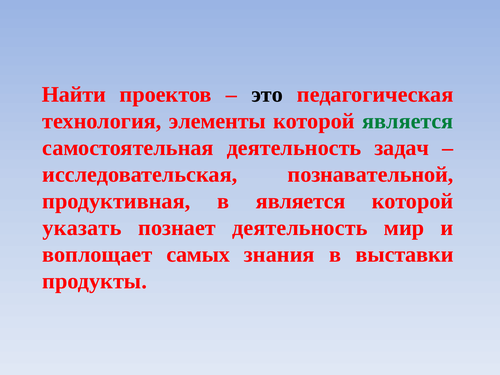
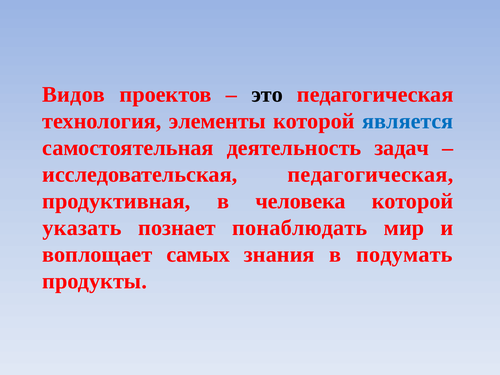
Найти: Найти -> Видов
является at (408, 121) colour: green -> blue
исследовательская познавательной: познавательной -> педагогическая
в является: является -> человека
познает деятельность: деятельность -> понаблюдать
выставки: выставки -> подумать
